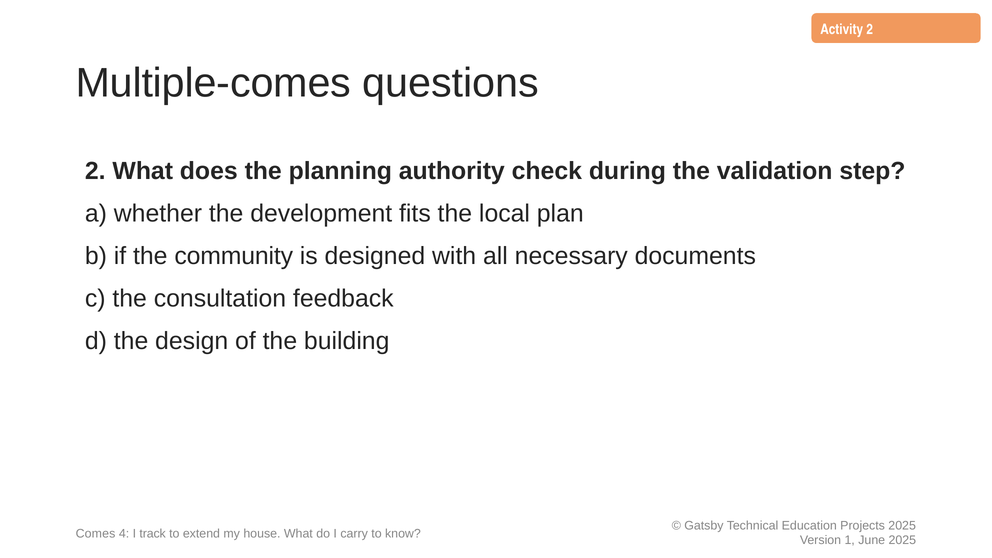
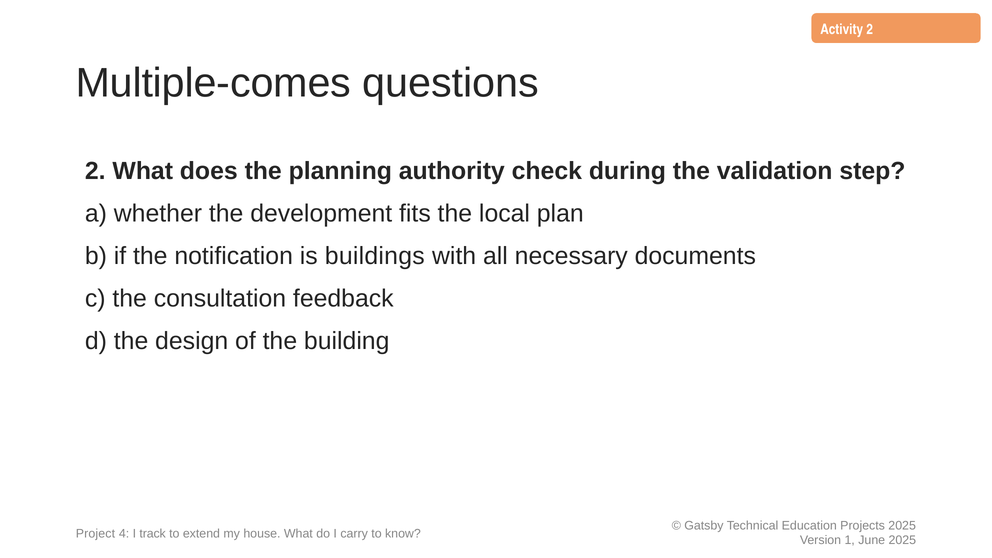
community: community -> notification
designed: designed -> buildings
Comes: Comes -> Project
